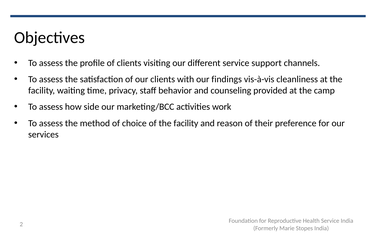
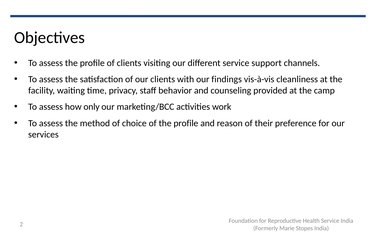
side: side -> only
of the facility: facility -> profile
